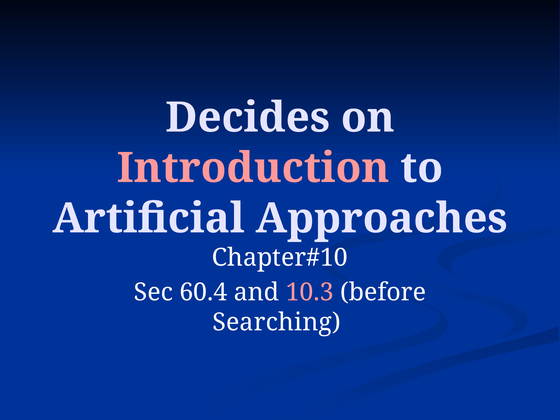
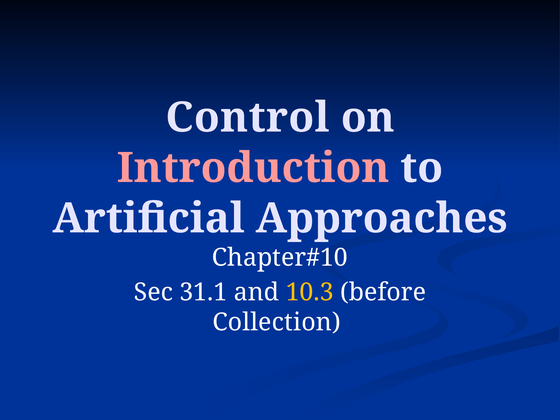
Decides: Decides -> Control
60.4: 60.4 -> 31.1
10.3 colour: pink -> yellow
Searching: Searching -> Collection
